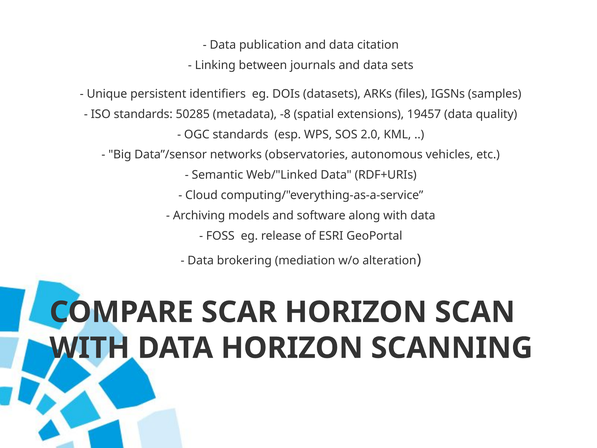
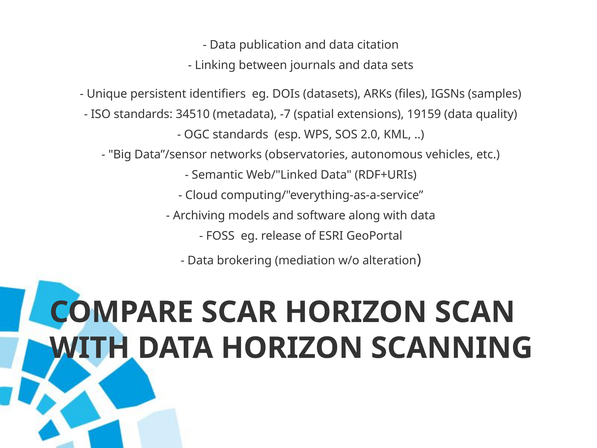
50285: 50285 -> 34510
-8: -8 -> -7
19457: 19457 -> 19159
